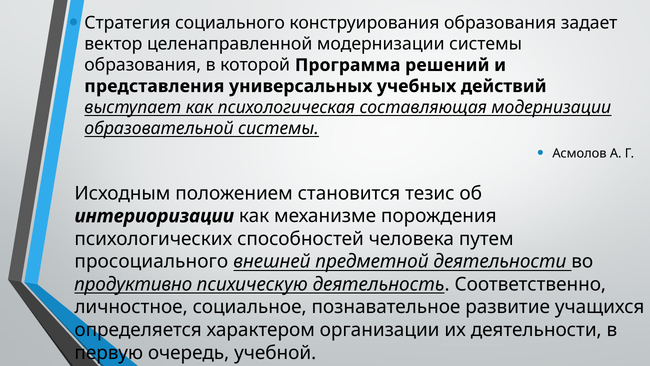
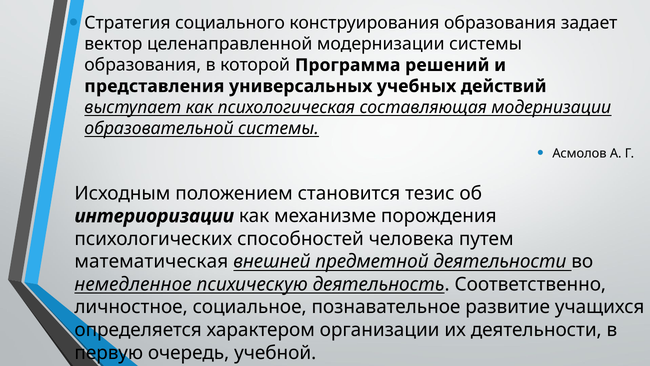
просоциального: просоциального -> математическая
продуктивно: продуктивно -> немедленное
